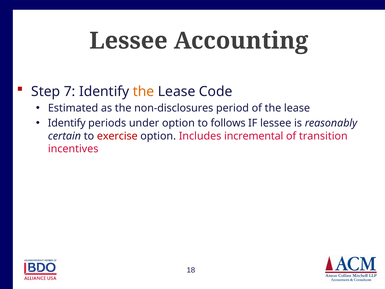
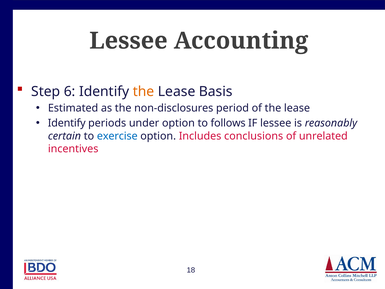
7: 7 -> 6
Code: Code -> Basis
exercise colour: red -> blue
incremental: incremental -> conclusions
transition: transition -> unrelated
